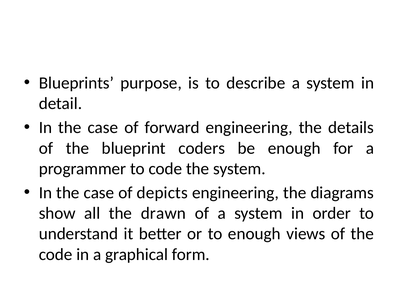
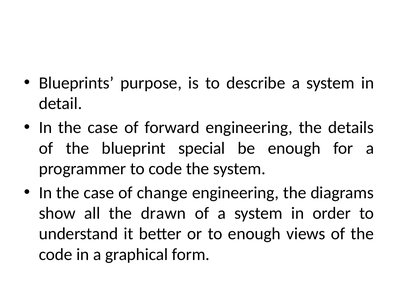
coders: coders -> special
depicts: depicts -> change
